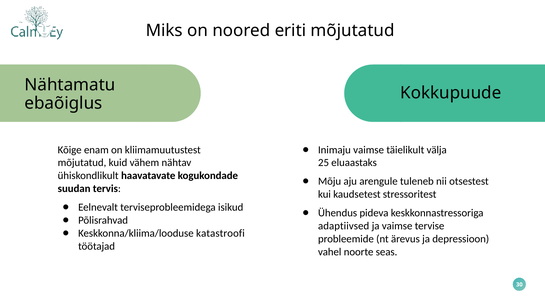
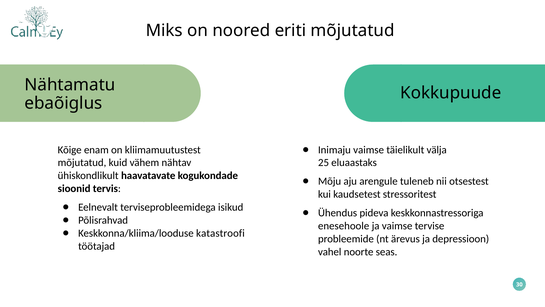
suudan: suudan -> sioonid
adaptiivsed: adaptiivsed -> enesehoole
